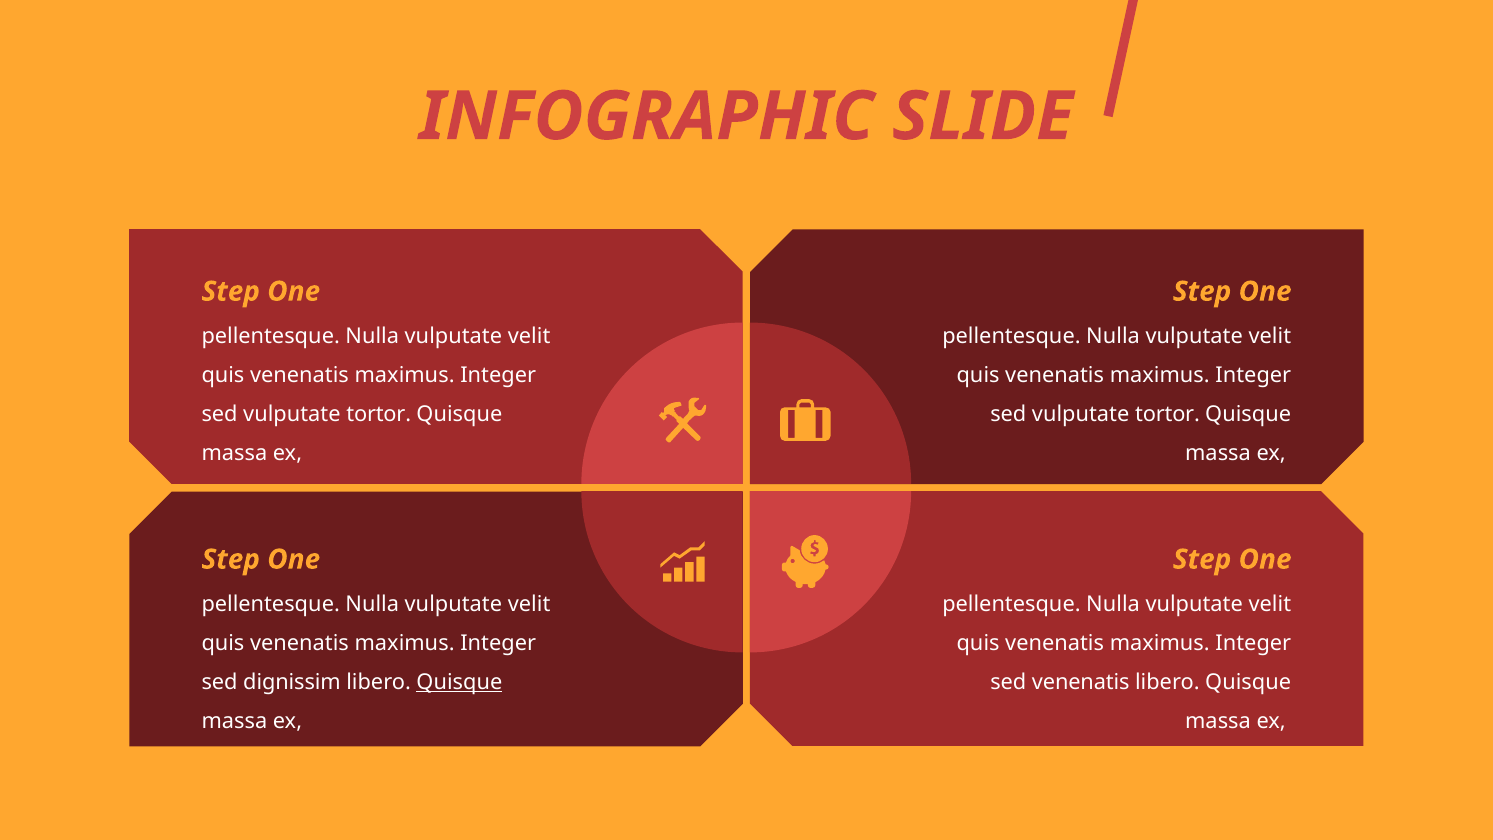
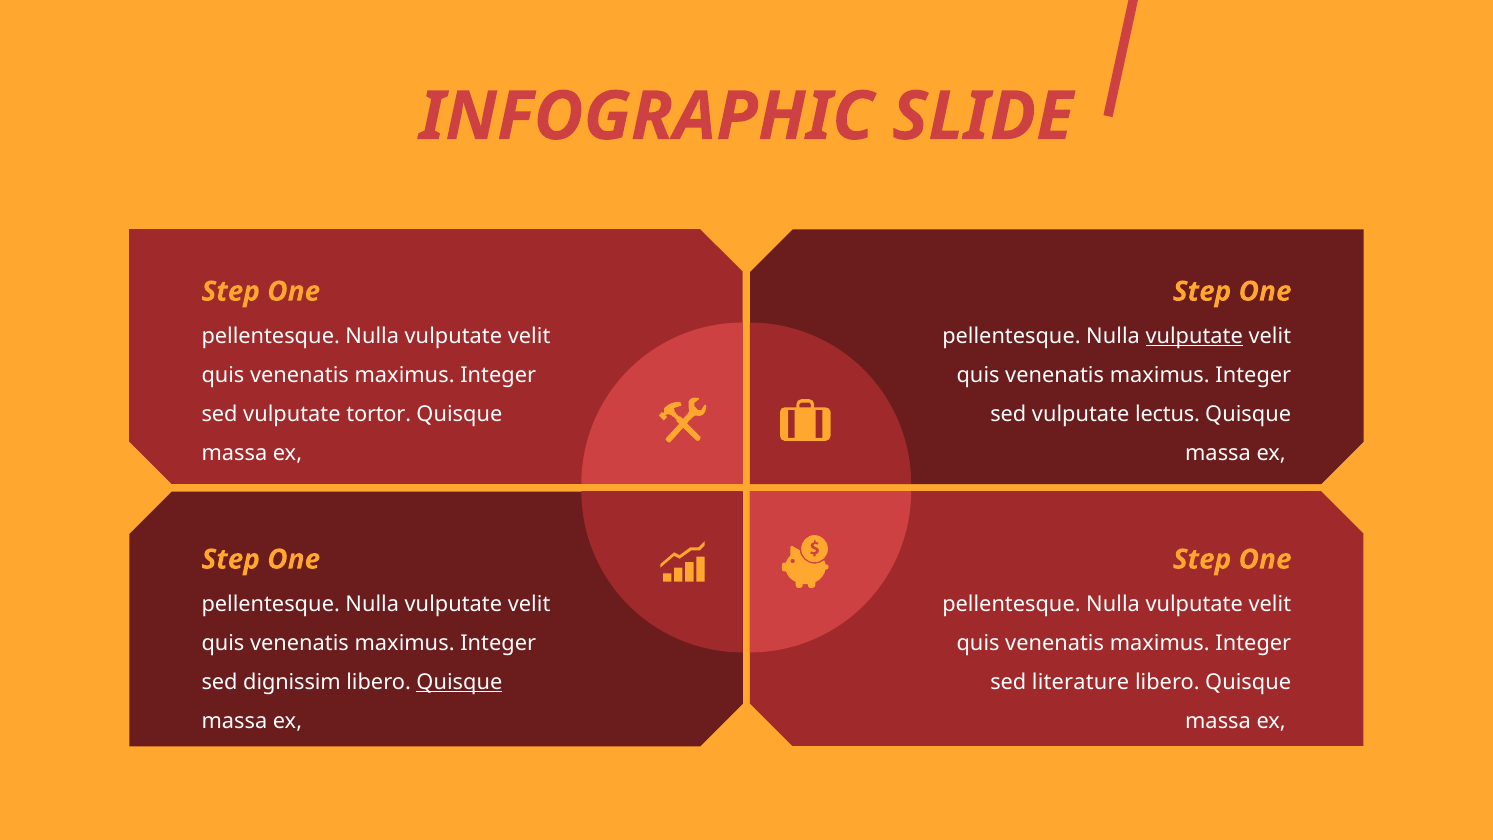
vulputate at (1194, 336) underline: none -> present
tortor at (1167, 414): tortor -> lectus
sed venenatis: venenatis -> literature
